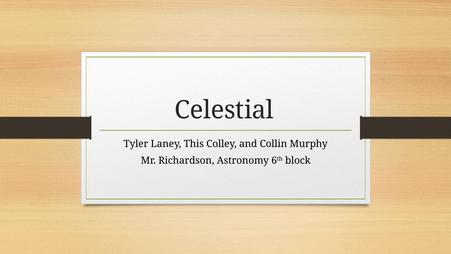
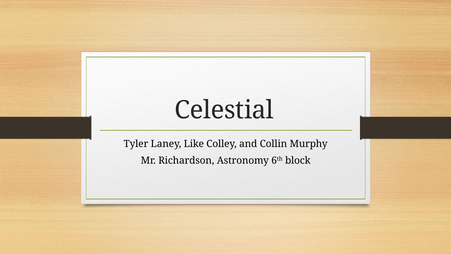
This: This -> Like
